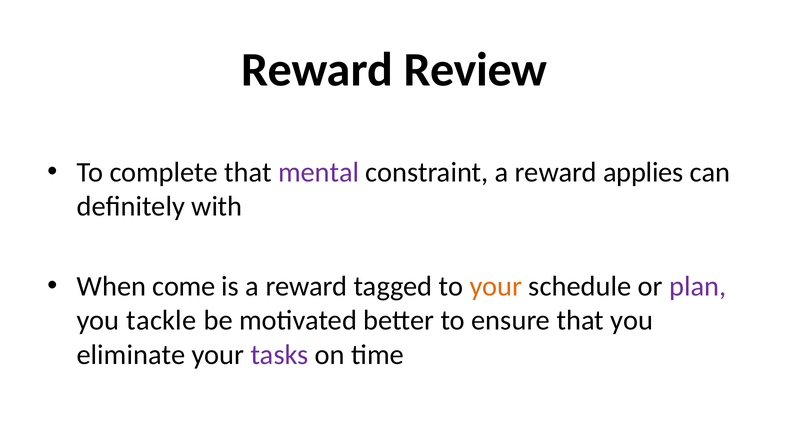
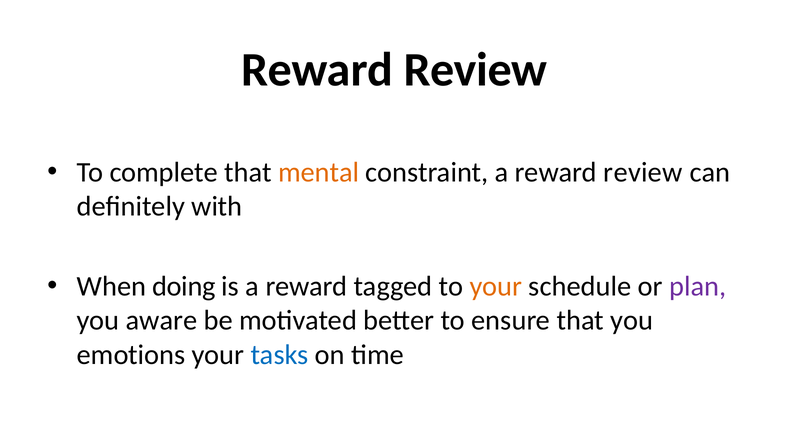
mental colour: purple -> orange
a reward applies: applies -> review
come: come -> doing
tackle: tackle -> aware
eliminate: eliminate -> emotions
tasks colour: purple -> blue
